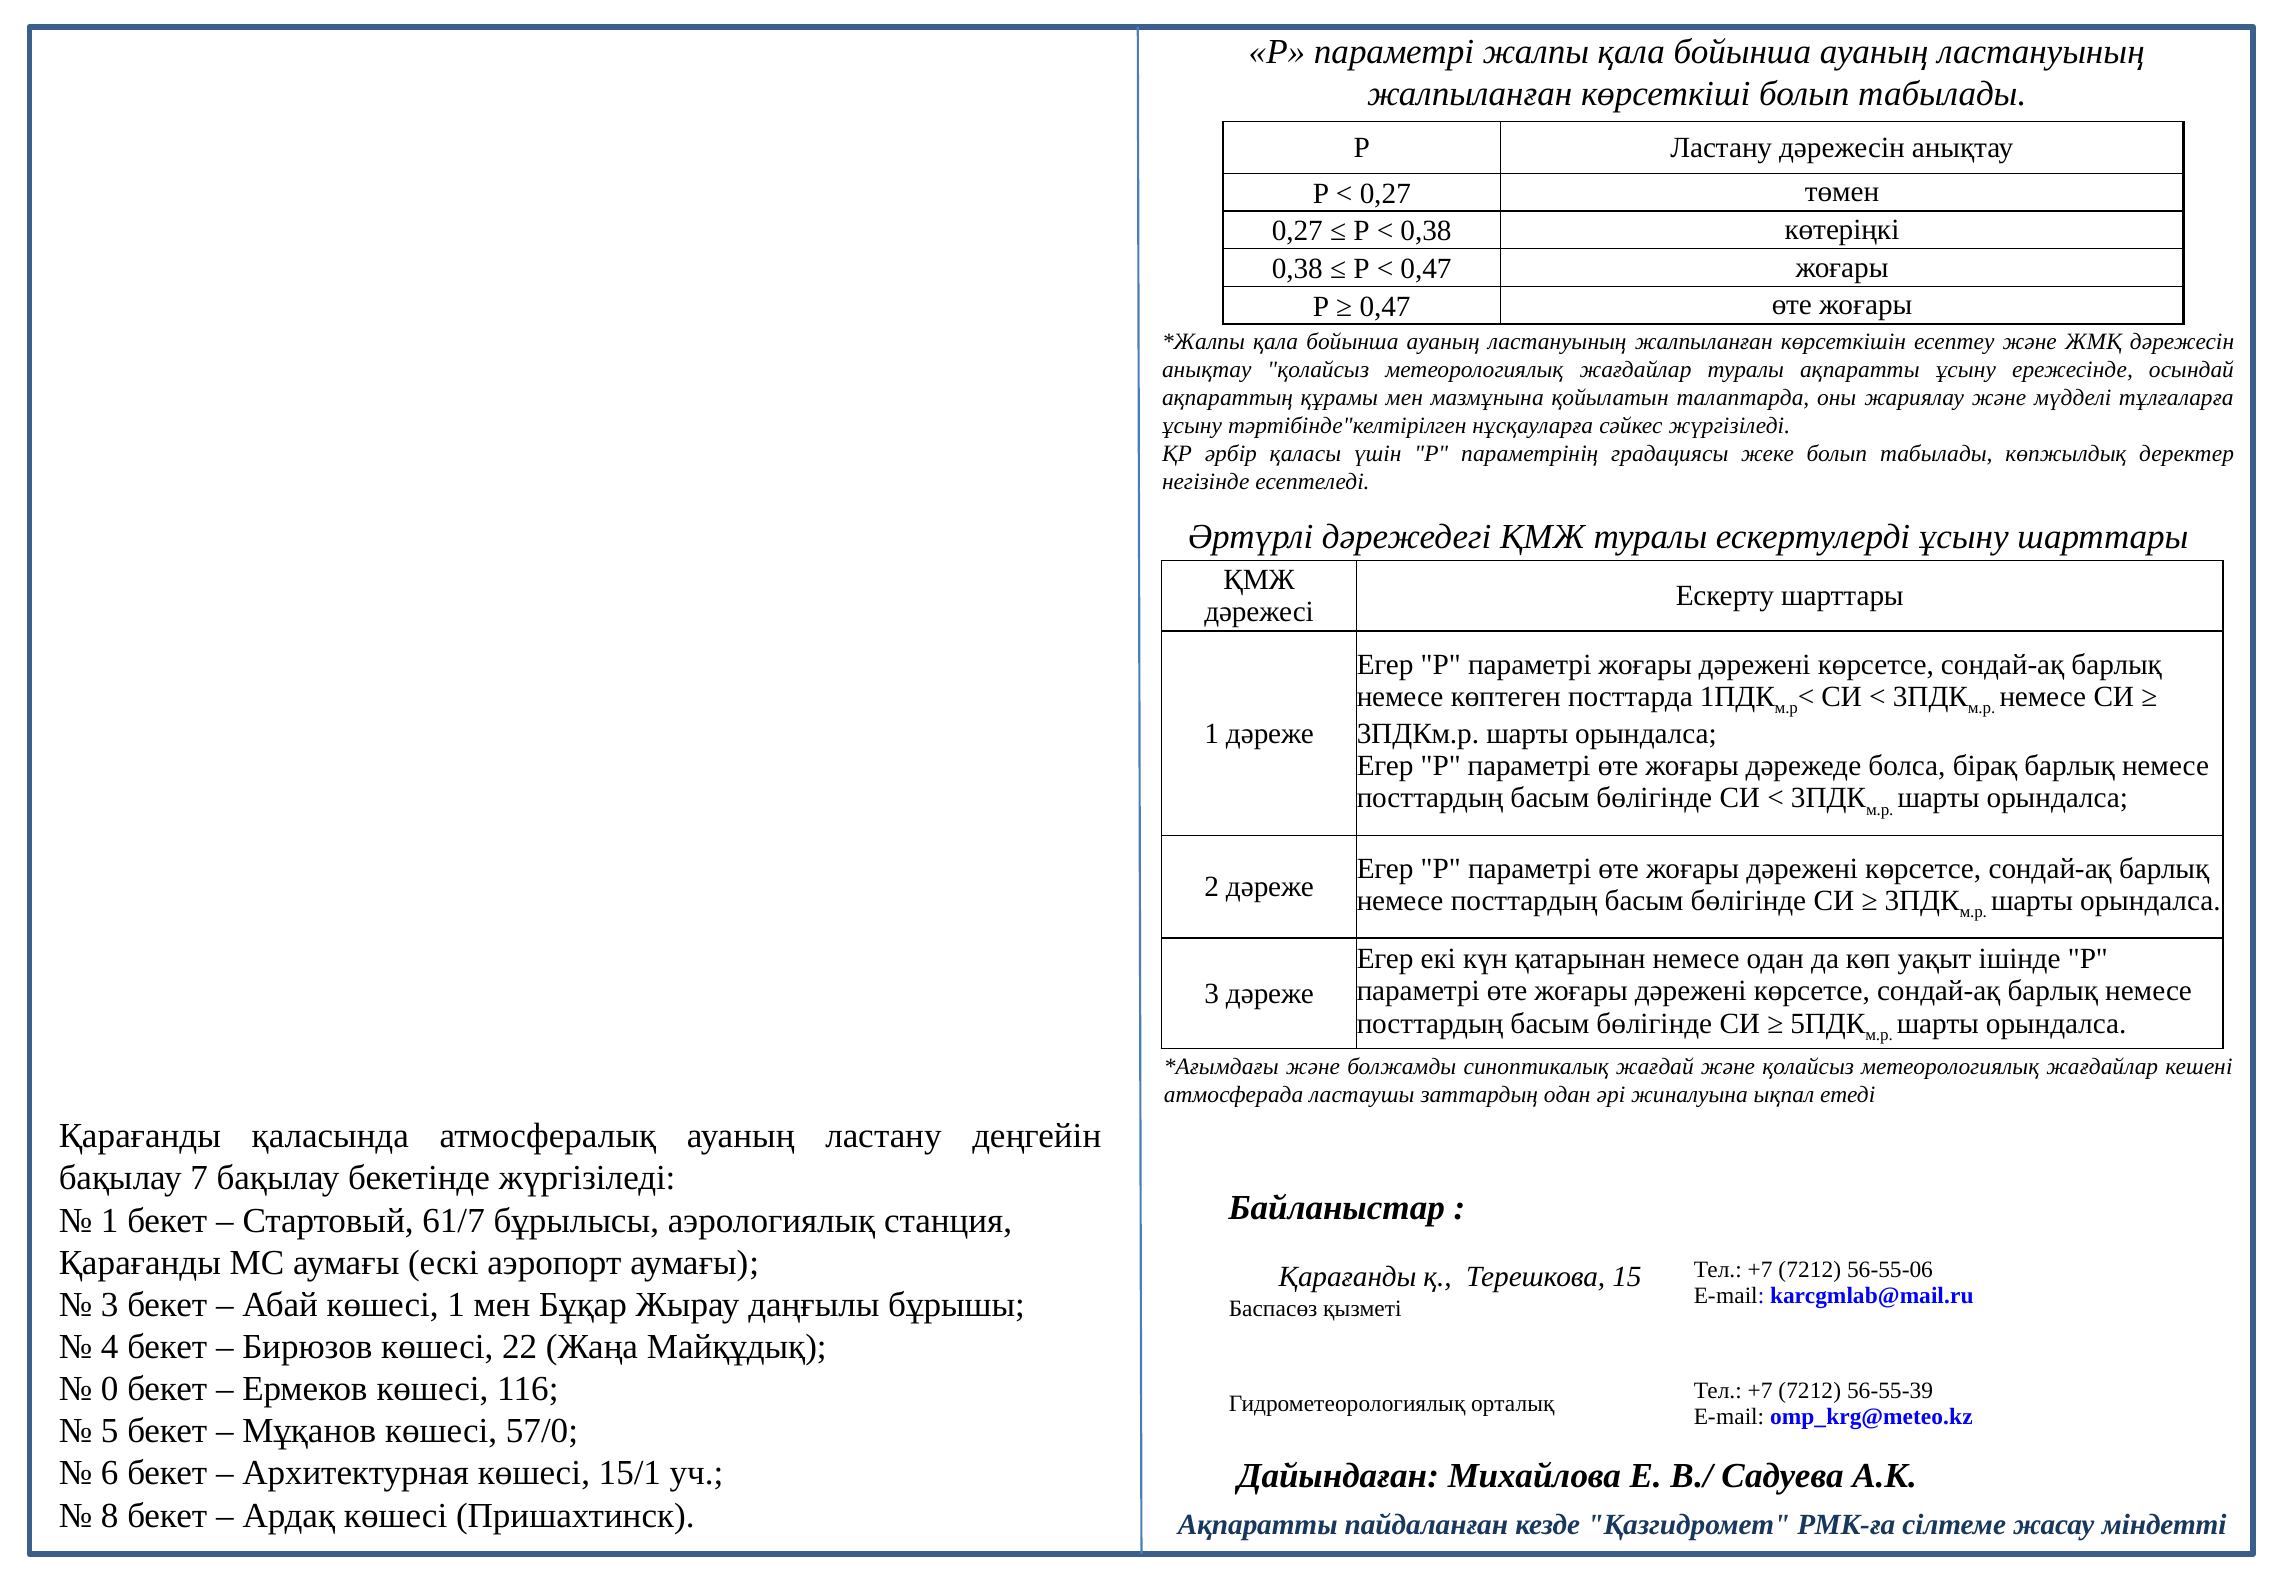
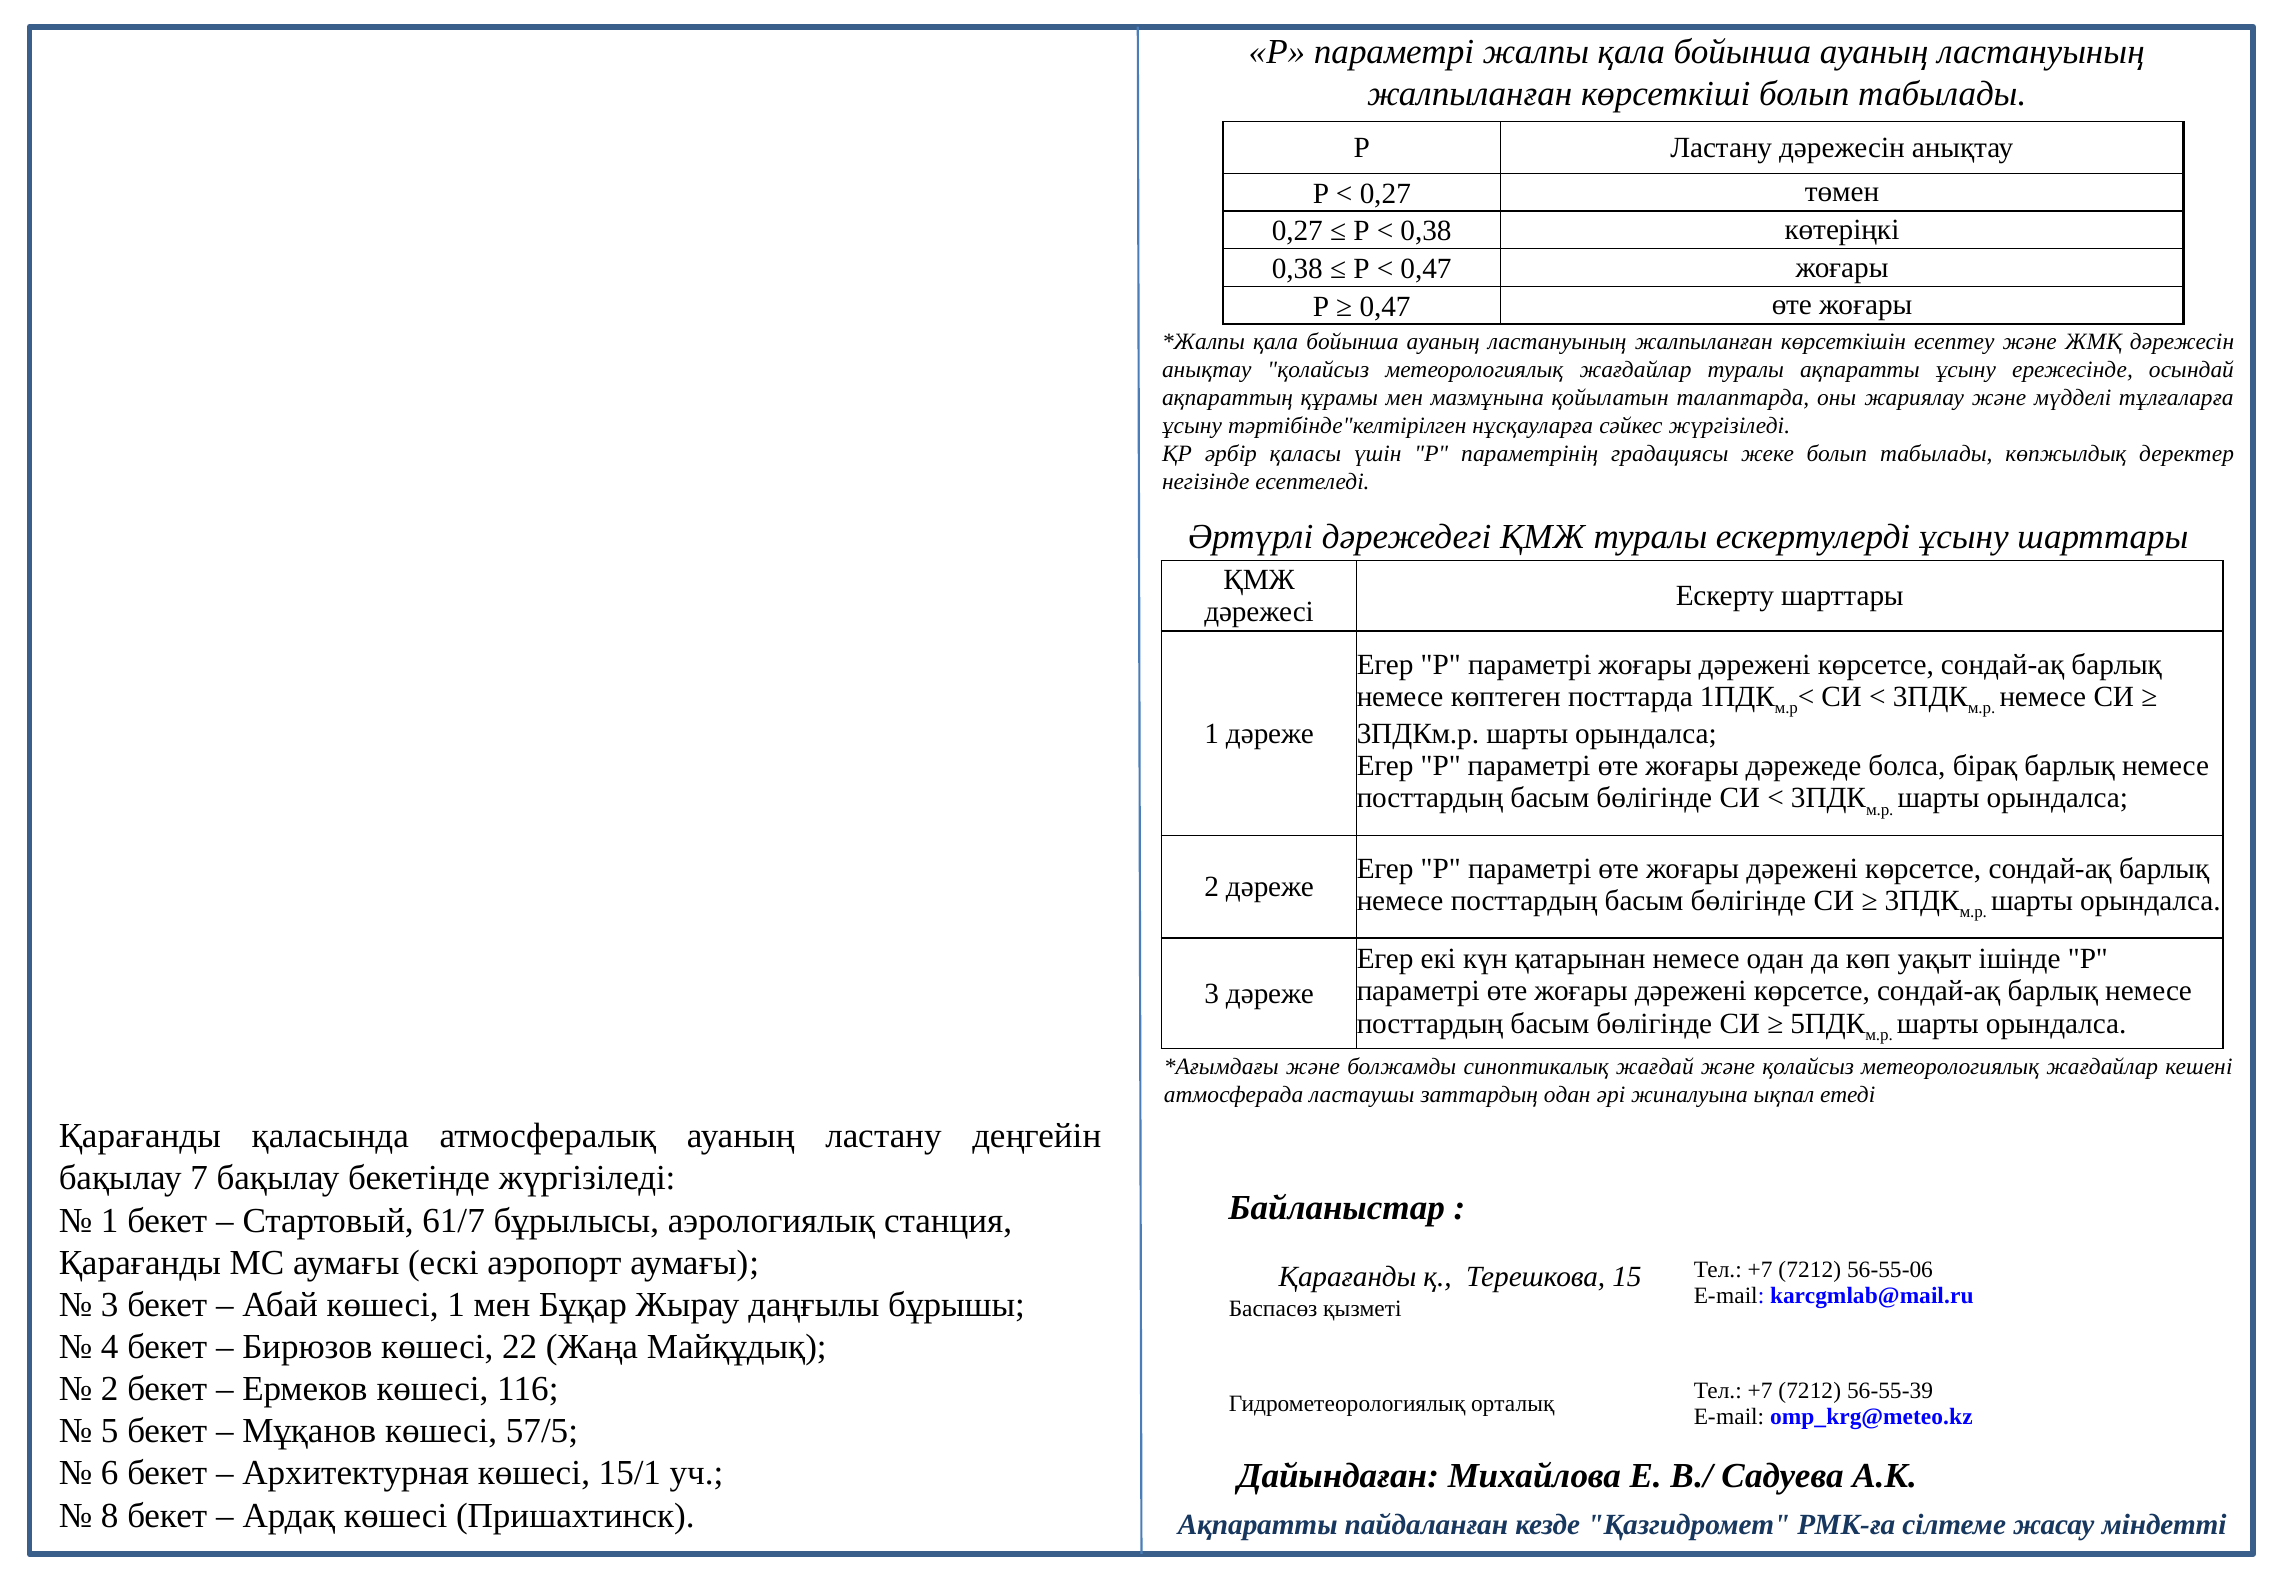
0 at (110, 1389): 0 -> 2
57/0: 57/0 -> 57/5
